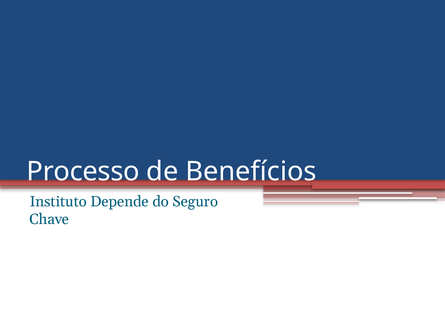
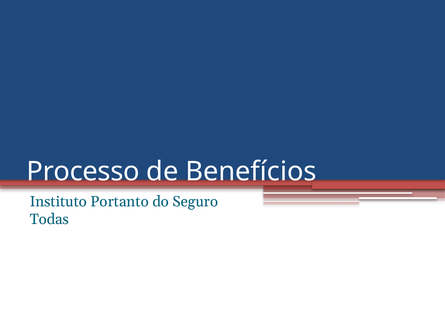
Depende: Depende -> Portanto
Chave: Chave -> Todas
